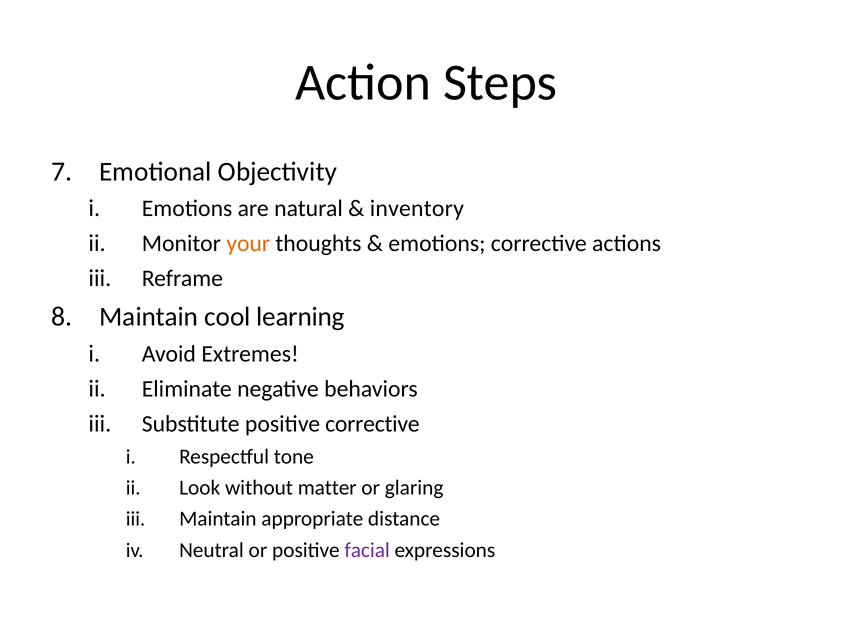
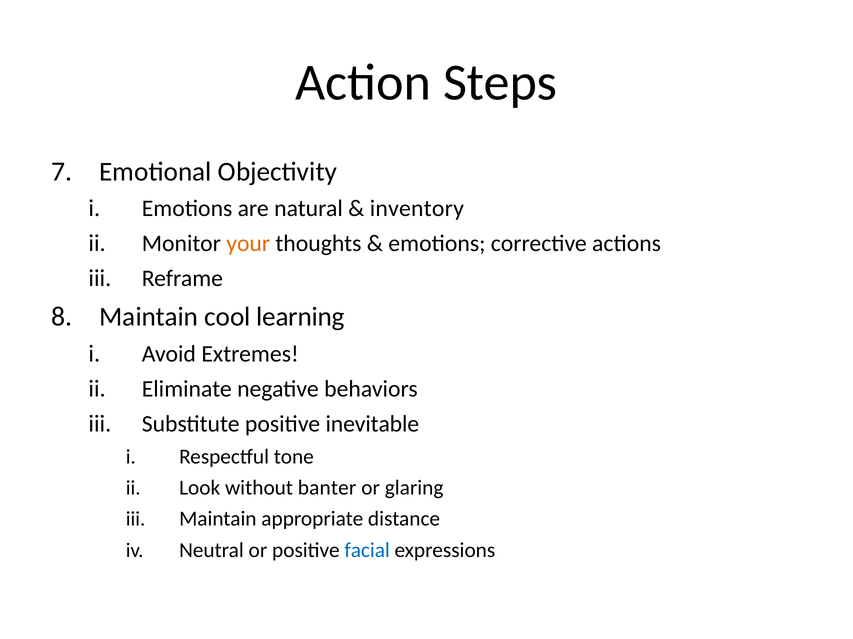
positive corrective: corrective -> inevitable
matter: matter -> banter
facial colour: purple -> blue
